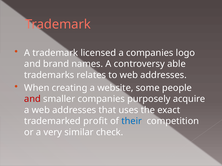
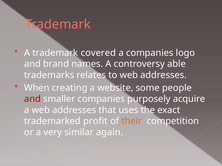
licensed: licensed -> covered
their colour: blue -> orange
check: check -> again
